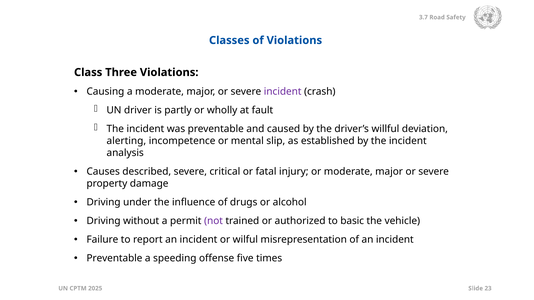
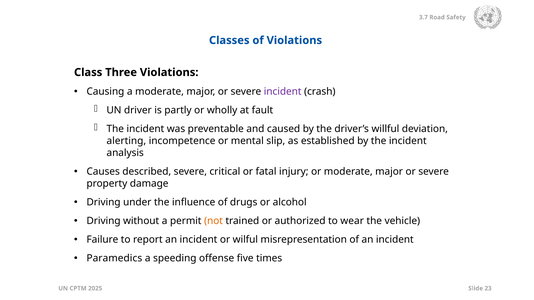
not colour: purple -> orange
basic: basic -> wear
Preventable at (114, 259): Preventable -> Paramedics
